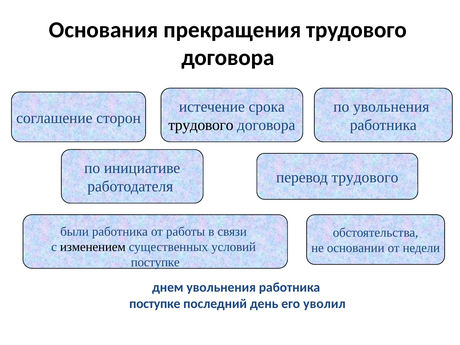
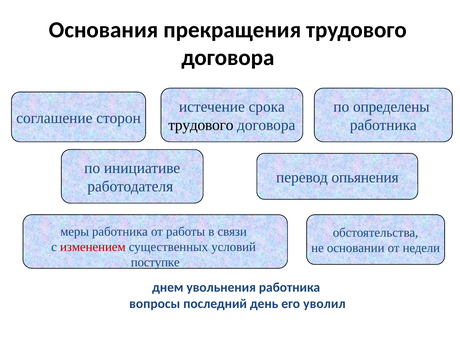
по увольнения: увольнения -> определены
перевод трудового: трудового -> опьянения
были: были -> меры
изменением colour: black -> red
поступке at (155, 304): поступке -> вопросы
